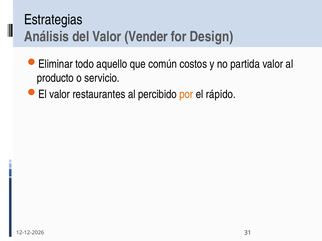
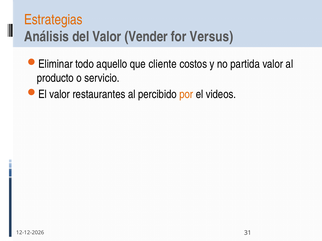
Estrategias colour: black -> orange
Design: Design -> Versus
común: común -> cliente
rápido: rápido -> videos
